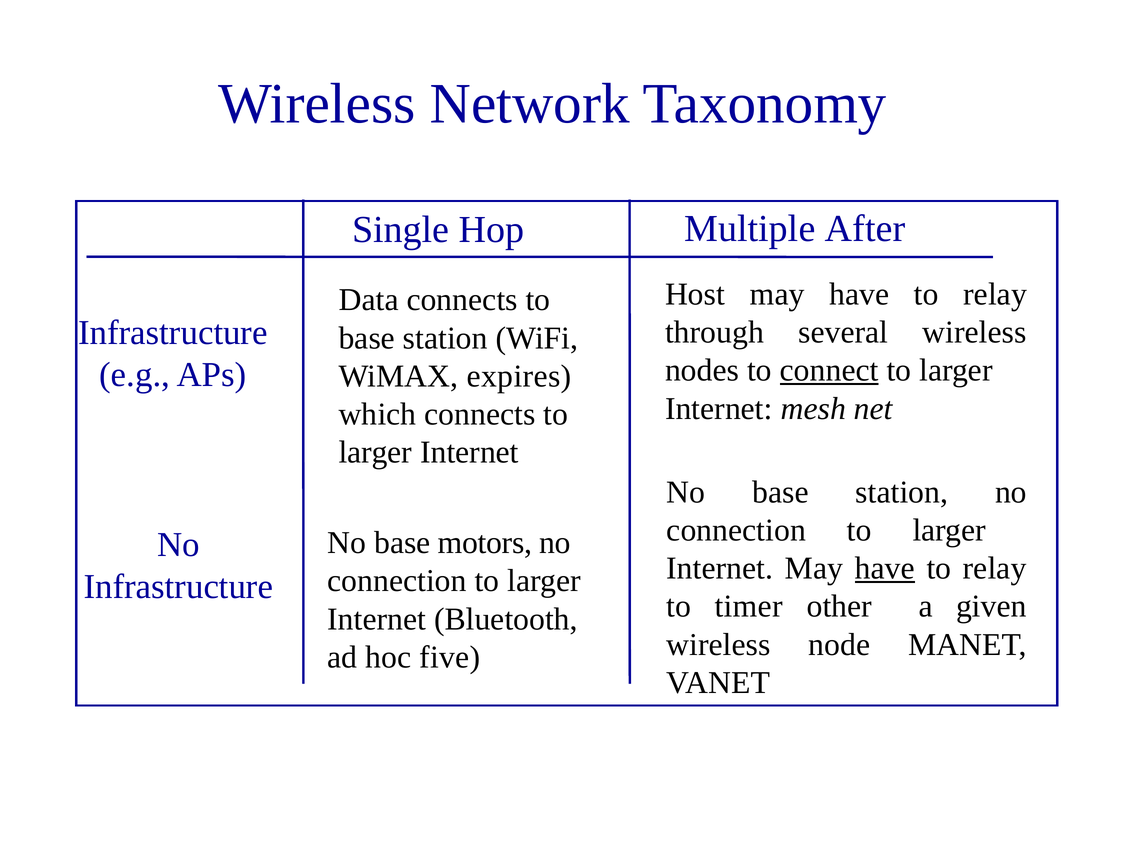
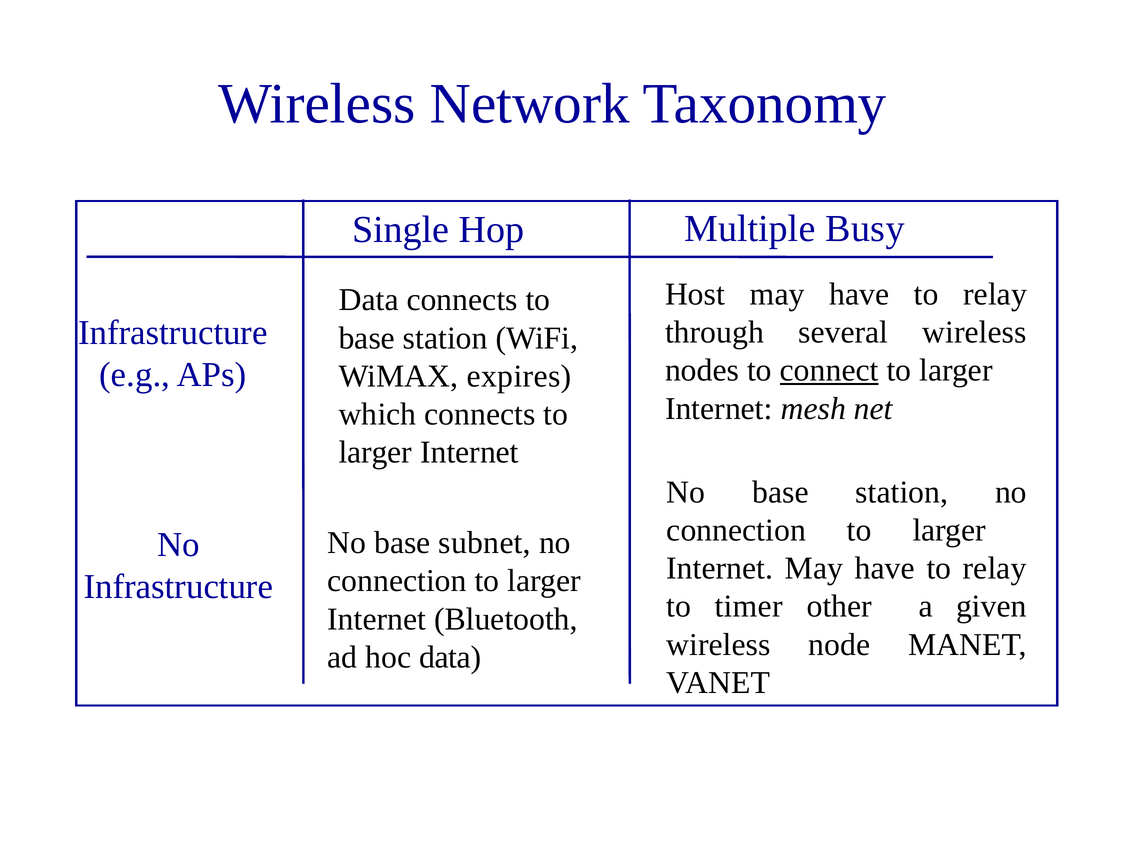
After: After -> Busy
motors: motors -> subnet
have at (885, 568) underline: present -> none
hoc five: five -> data
